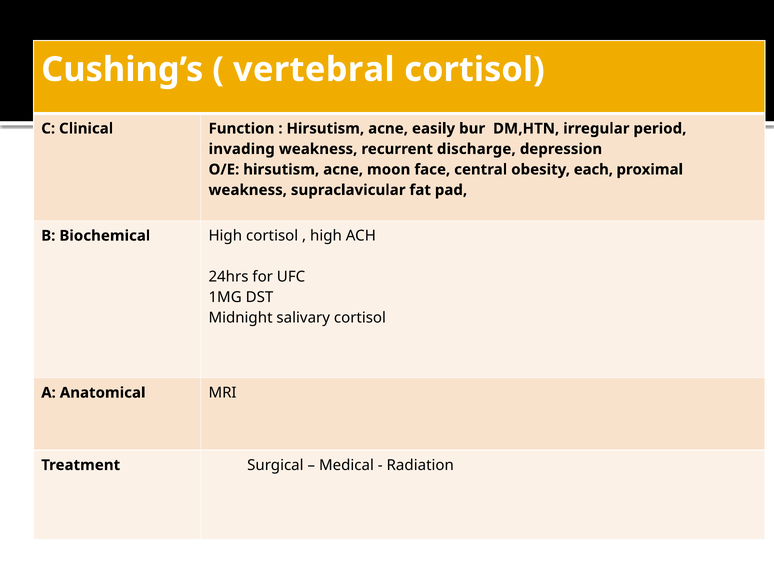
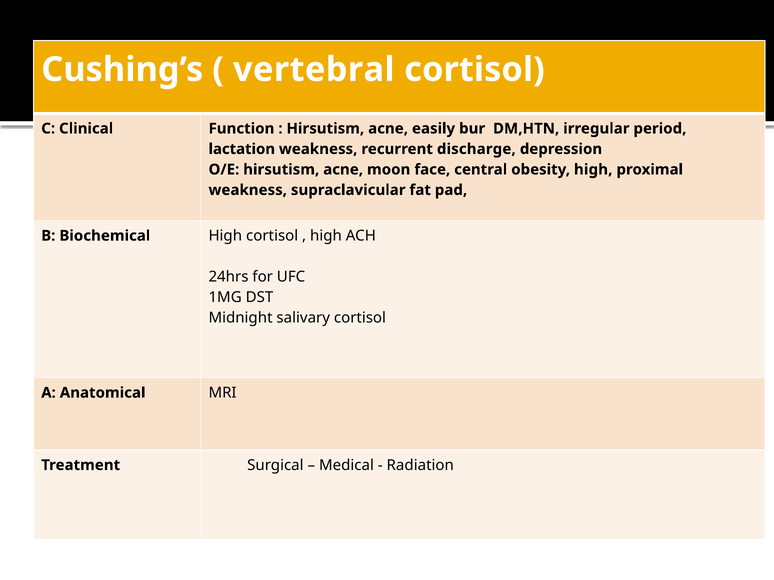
invading: invading -> lactation
obesity each: each -> high
